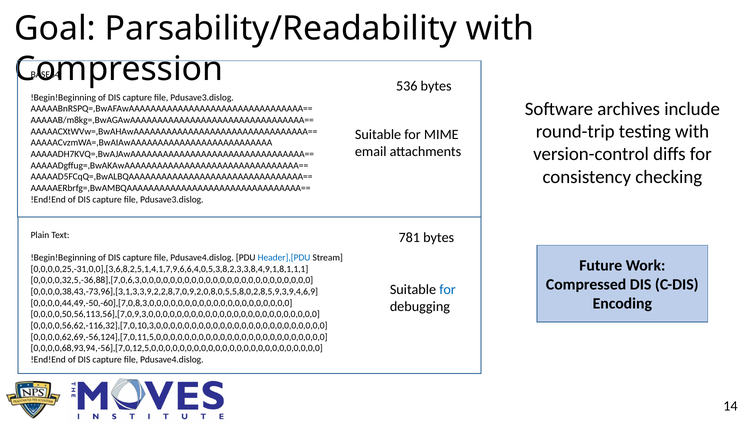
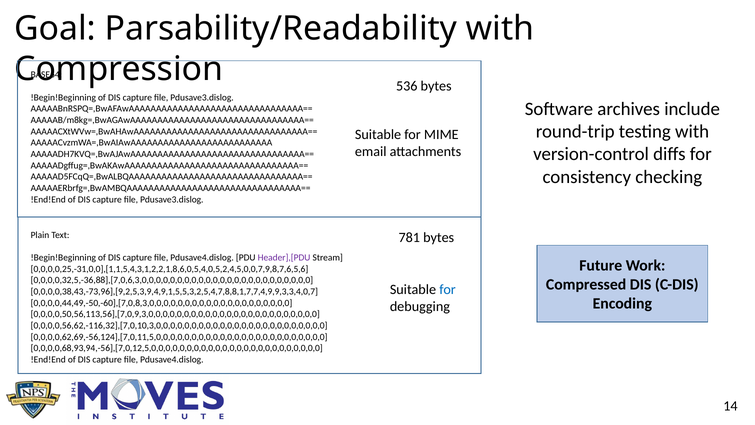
Header],[PDU colour: blue -> purple
0,0,0,0,25,-31,0,0],[3,6,8,2,5,1,4,1,7,9,6,6,4,0,5,3,8,2,3,3,8,4,9,1,8,1,1,1: 0,0,0,0,25,-31,0,0],[3,6,8,2,5,1,4,1,7,9,6,6,4,0,5,3,8,2,3,3,8,4,9,1,8,1,1,1 -> 0,0,0,0,25,-31,0,0],[1,1,5,4,3,1,2,2,1,8,6,0,5,4,0,5,2,4,5,0,0,7,9,8,7,6,5,6
0,0,0,0,38,43,-73,96],[3,1,3,3,9,2,2,8,7,0,9,2,0,8,0,5,5,8,0,2,8,5,9,3,9,4,6,9: 0,0,0,0,38,43,-73,96],[3,1,3,3,9,2,2,8,7,0,9,2,0,8,0,5,5,8,0,2,8,5,9,3,9,4,6,9 -> 0,0,0,0,38,43,-73,96],[9,2,5,3,9,4,9,1,5,5,3,2,5,4,7,8,8,1,7,7,4,9,9,3,3,4,0,7
